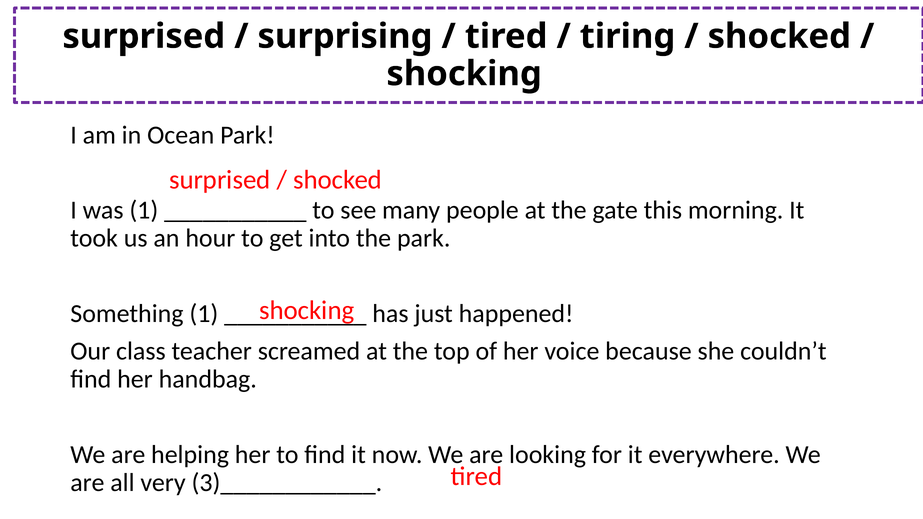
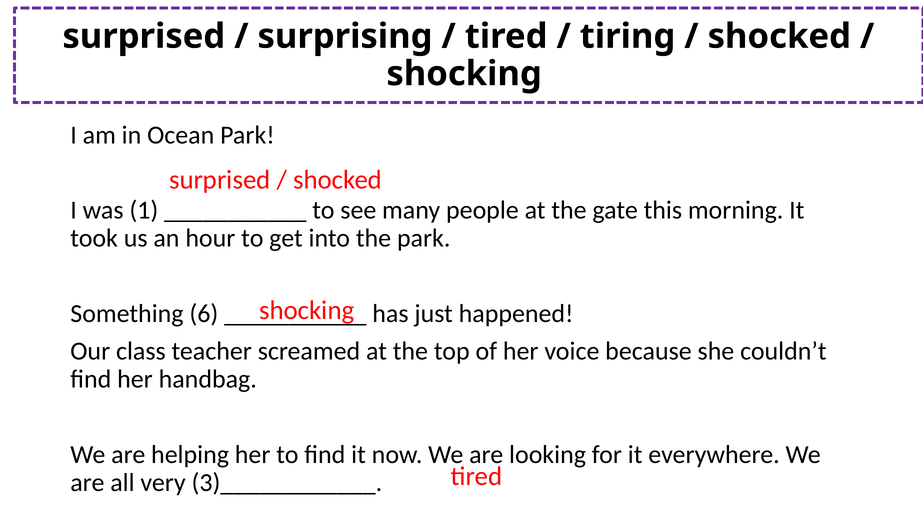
Something 1: 1 -> 6
